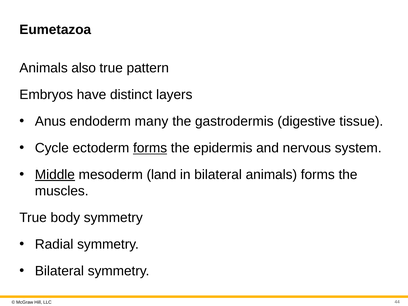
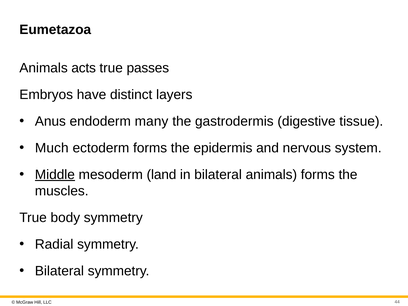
also: also -> acts
pattern: pattern -> passes
Cycle: Cycle -> Much
forms at (150, 148) underline: present -> none
